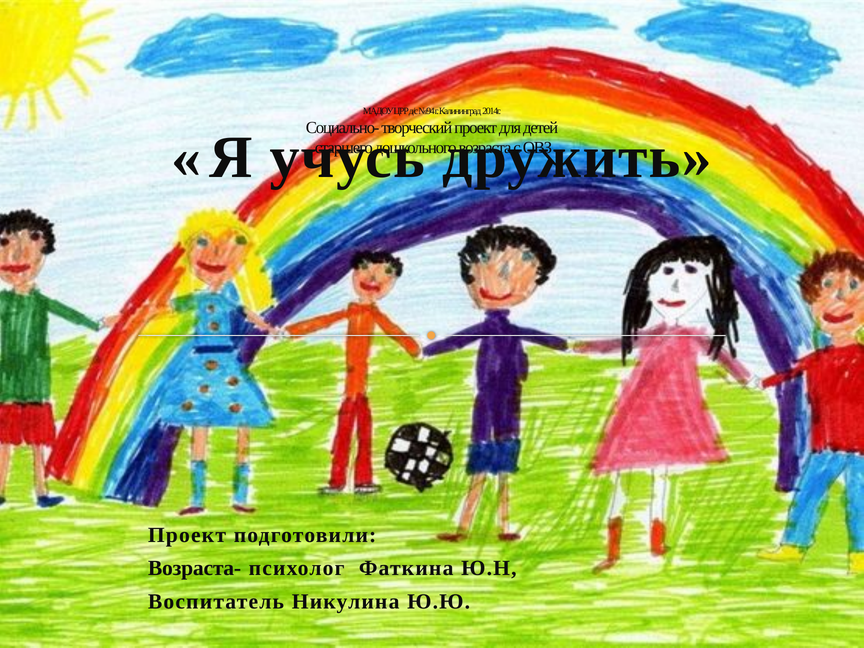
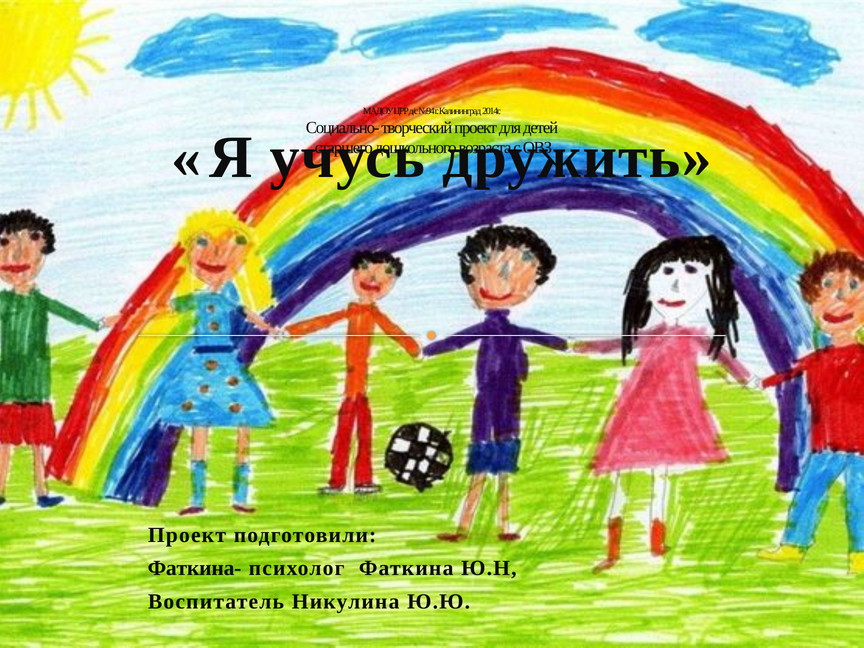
Возраста-: Возраста- -> Фаткина-
